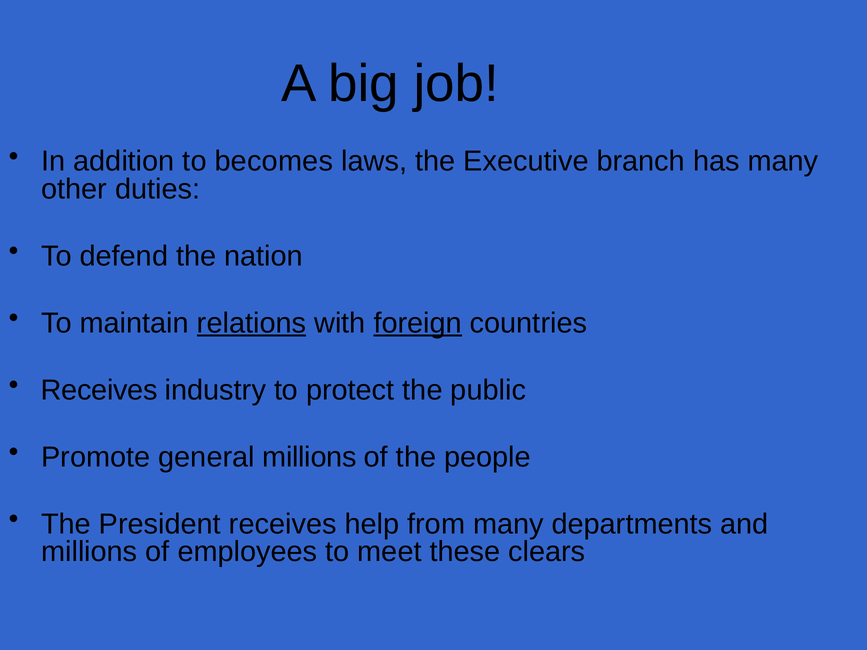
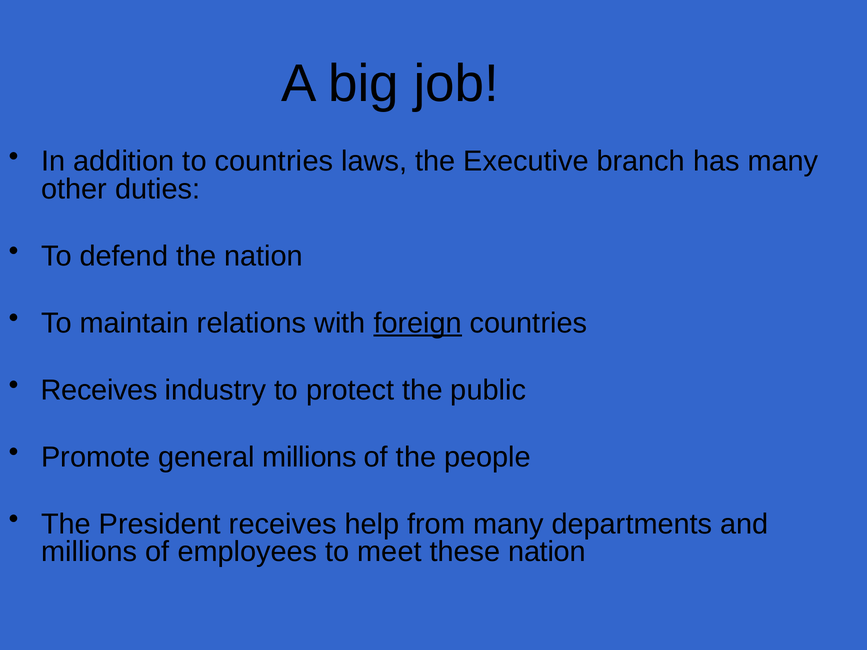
to becomes: becomes -> countries
relations underline: present -> none
these clears: clears -> nation
